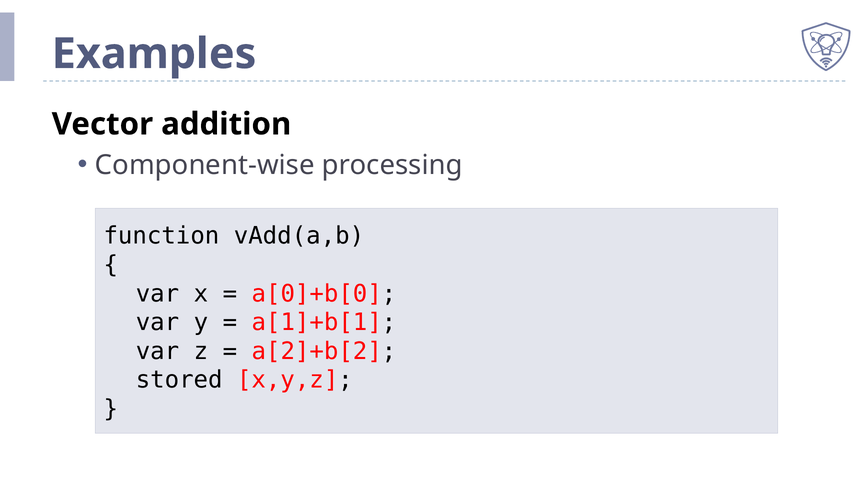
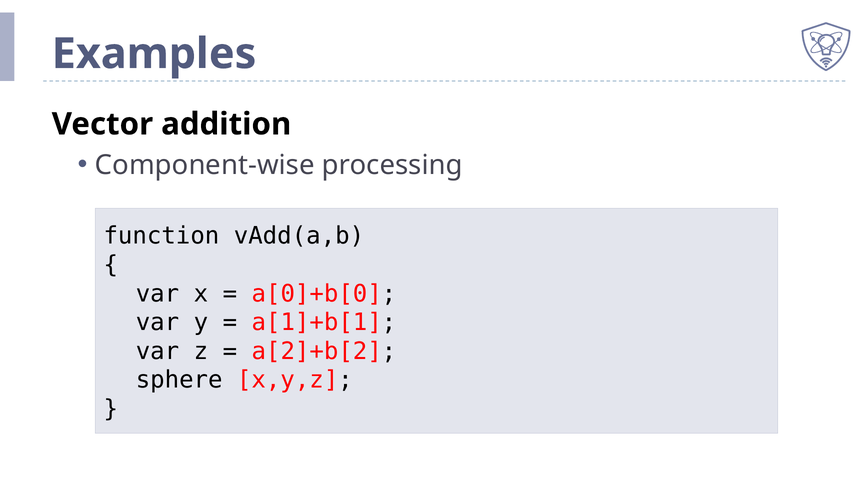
stored: stored -> sphere
